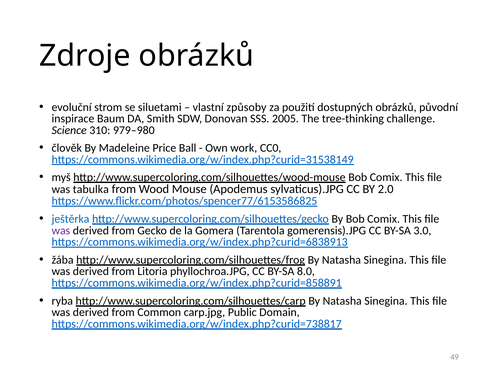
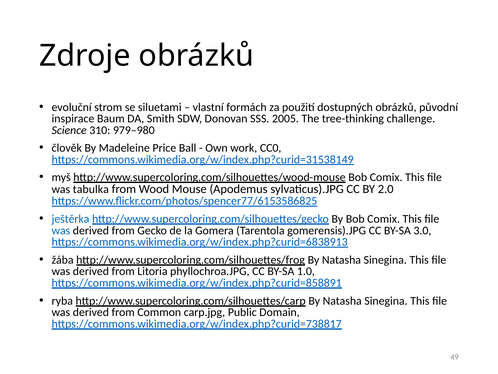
způsoby: způsoby -> formách
was at (61, 230) colour: purple -> blue
8.0: 8.0 -> 1.0
